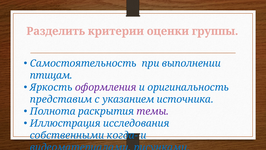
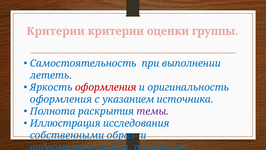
Разделить at (56, 31): Разделить -> Критерии
птицам: птицам -> лететь
оформления at (106, 87) colour: purple -> red
представим at (61, 99): представим -> оформления
когда-: когда- -> образ-
